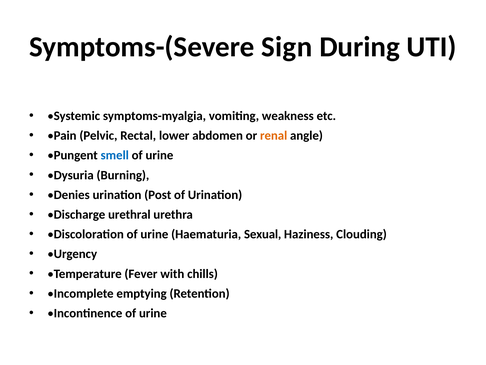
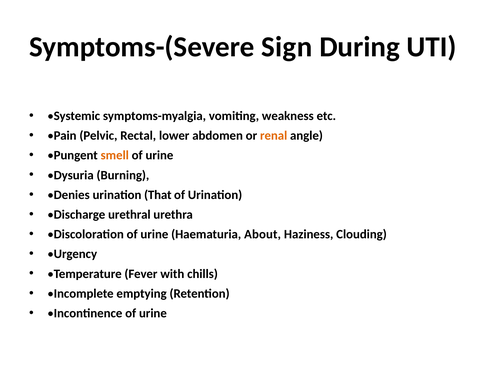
smell colour: blue -> orange
Post: Post -> That
Sexual: Sexual -> About
